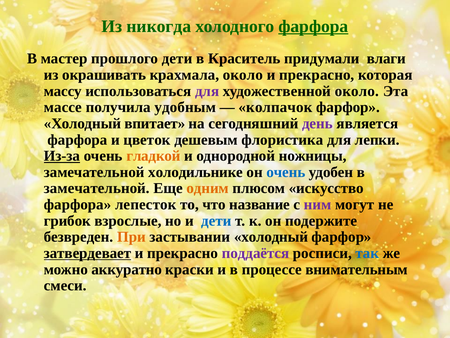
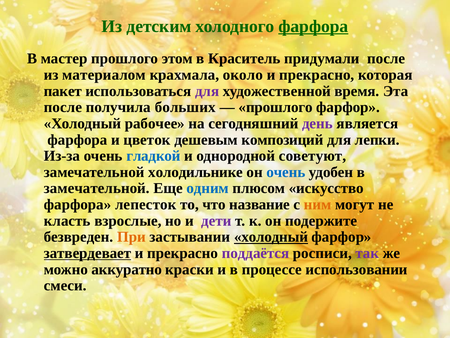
никогда: никогда -> детским
прошлого дети: дети -> этом
придумали влаги: влаги -> после
окрашивать: окрашивать -> материалом
массу: массу -> пакет
художественной около: около -> время
массе at (63, 107): массе -> после
удобным: удобным -> больших
колпачок at (276, 107): колпачок -> прошлого
впитает: впитает -> рабочее
флористика: флористика -> композиций
Из-за underline: present -> none
гладкой colour: orange -> blue
ножницы: ножницы -> советуют
одним colour: orange -> blue
ним colour: purple -> orange
грибок: грибок -> класть
дети at (216, 220) colour: blue -> purple
холодный at (271, 237) underline: none -> present
так colour: blue -> purple
внимательным: внимательным -> использовании
